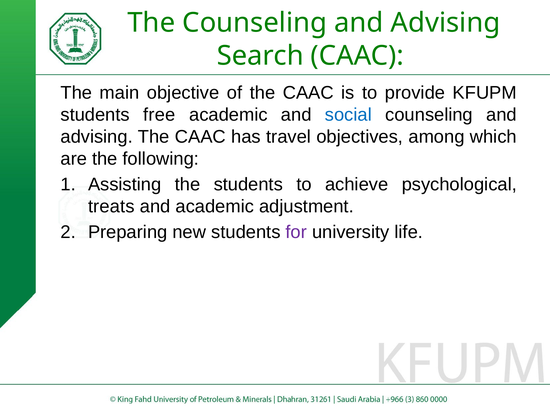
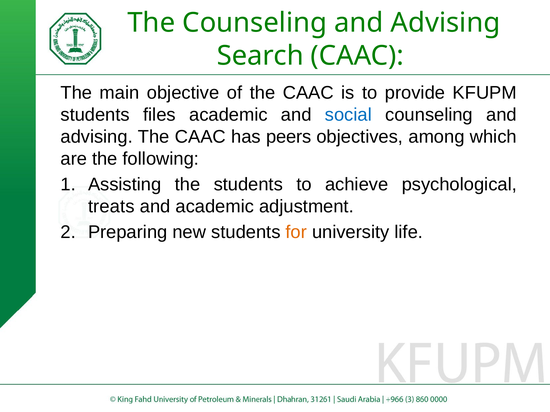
free: free -> files
travel: travel -> peers
for colour: purple -> orange
